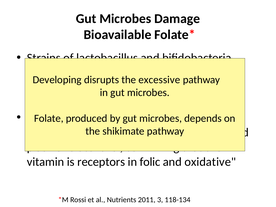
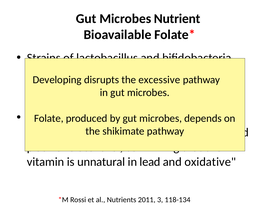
Damage: Damage -> Nutrient
receptors: receptors -> unnatural
folic: folic -> lead
